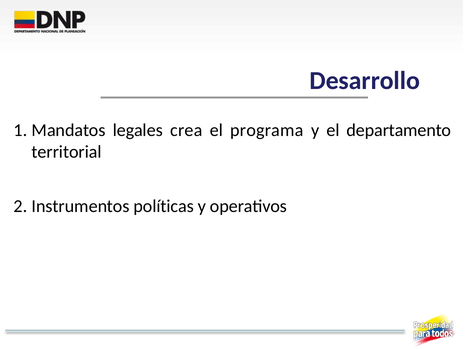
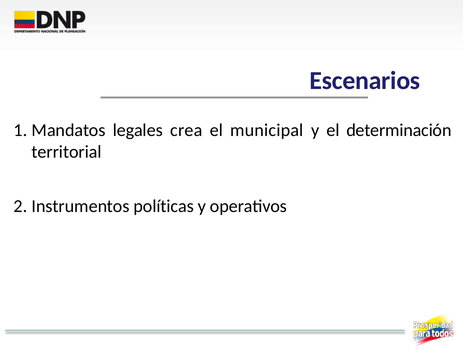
Desarrollo: Desarrollo -> Escenarios
programa: programa -> municipal
departamento: departamento -> determinación
